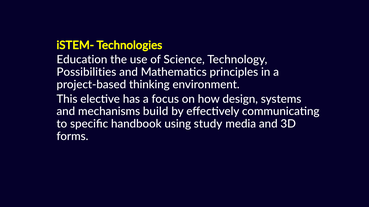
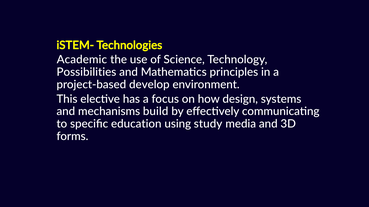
Education: Education -> Academic
thinking: thinking -> develop
handbook: handbook -> education
